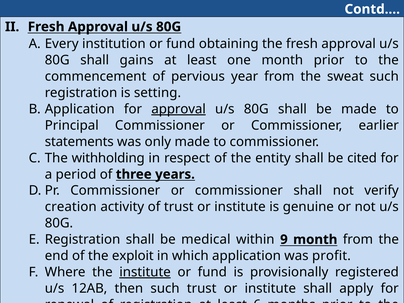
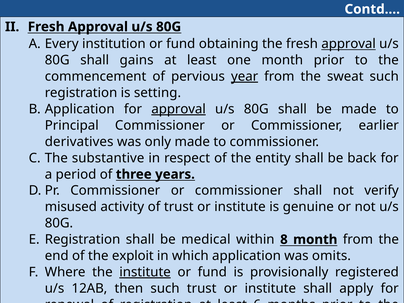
approval at (349, 44) underline: none -> present
year underline: none -> present
statements: statements -> derivatives
withholding: withholding -> substantive
cited: cited -> back
creation: creation -> misused
9: 9 -> 8
profit: profit -> omits
